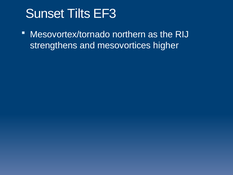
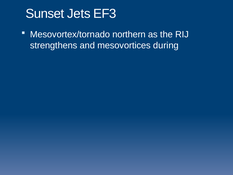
Tilts: Tilts -> Jets
higher: higher -> during
